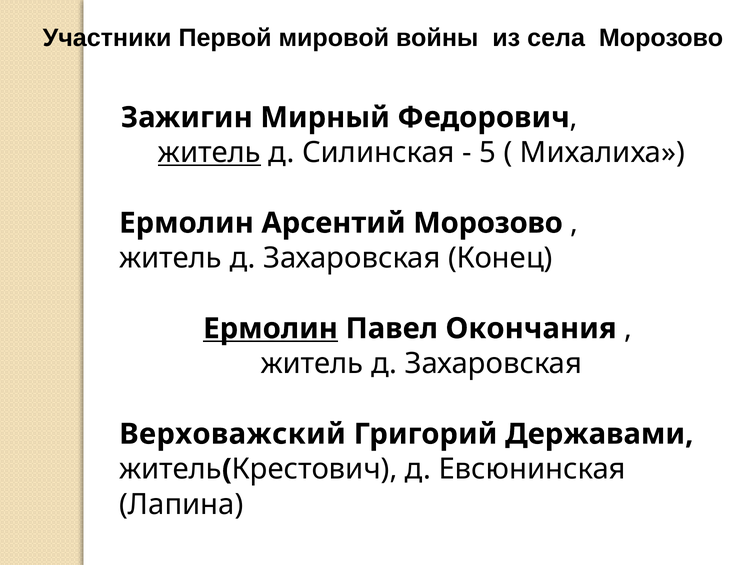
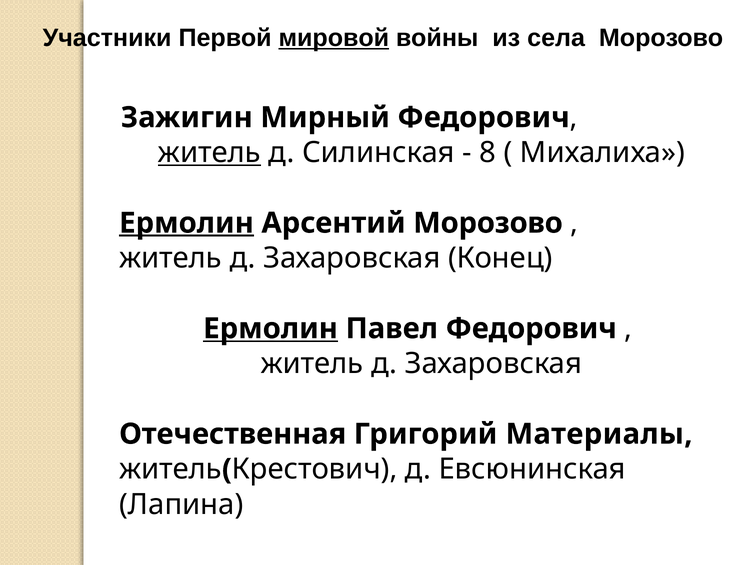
мировой underline: none -> present
5: 5 -> 8
Ермолин at (187, 223) underline: none -> present
Павел Окончания: Окончания -> Федорович
Верховажский: Верховажский -> Отечественная
Державами: Державами -> Материалы
